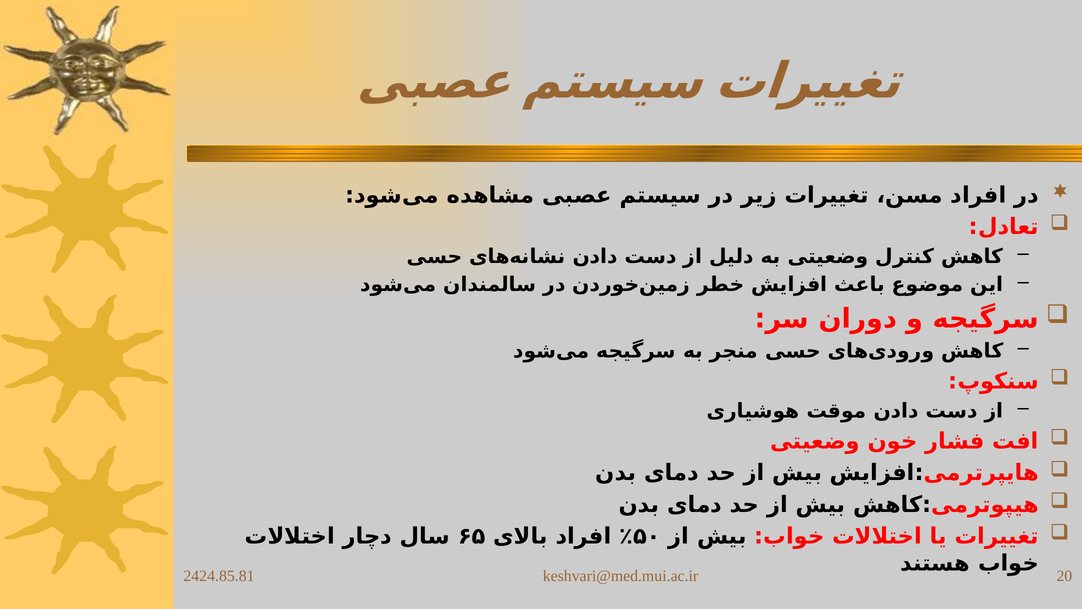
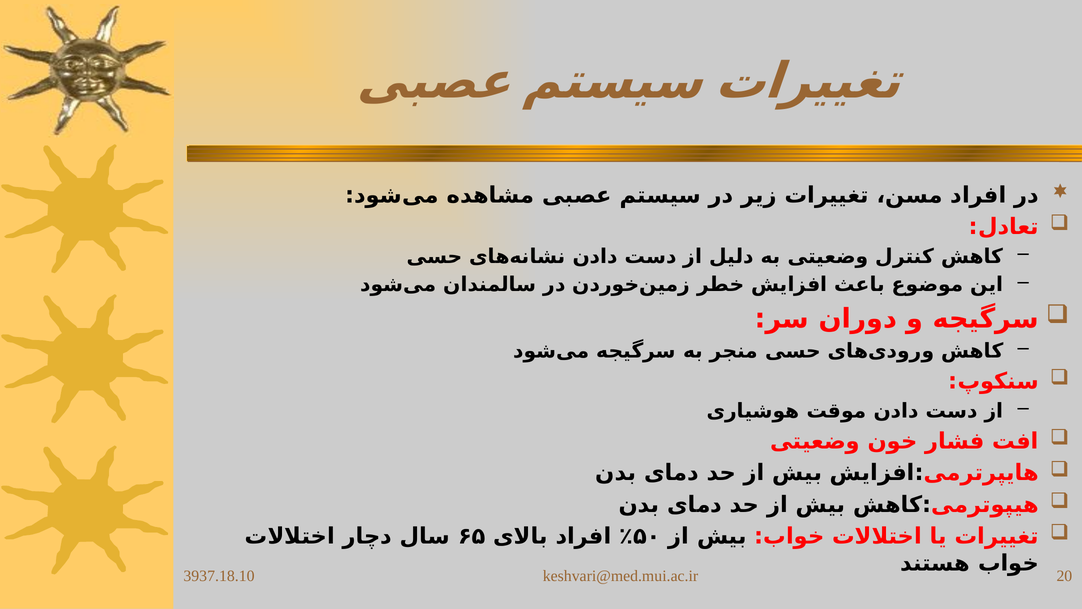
2424.85.81: 2424.85.81 -> 3937.18.10
